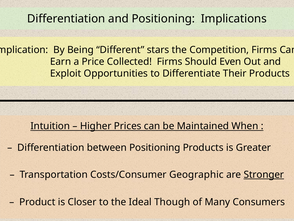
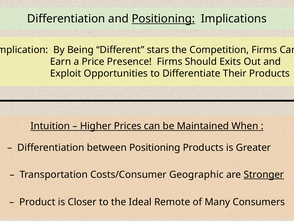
Positioning at (163, 19) underline: none -> present
Collected: Collected -> Presence
Even: Even -> Exits
Though: Though -> Remote
